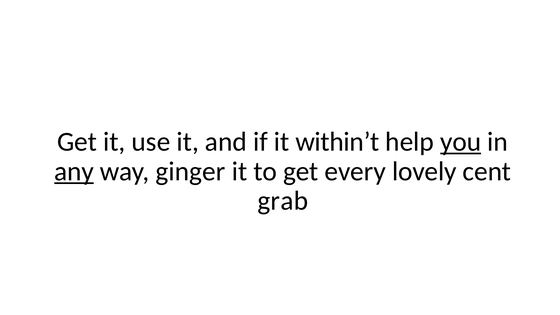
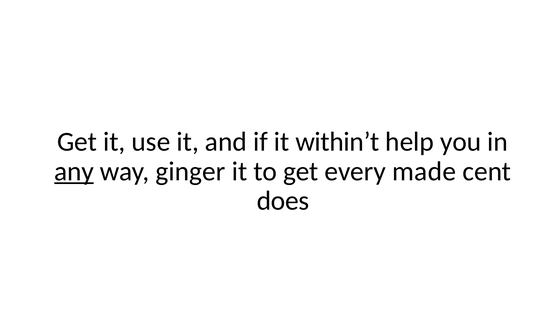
you underline: present -> none
lovely: lovely -> made
grab: grab -> does
